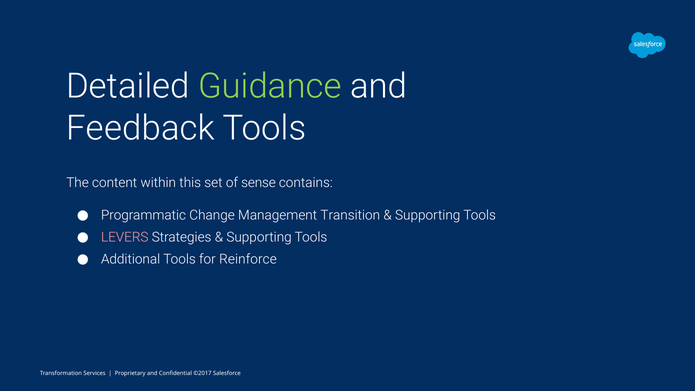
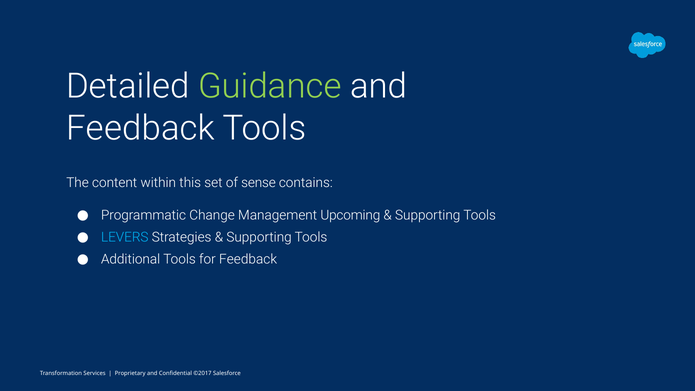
Transition: Transition -> Upcoming
LEVERS colour: pink -> light blue
for Reinforce: Reinforce -> Feedback
